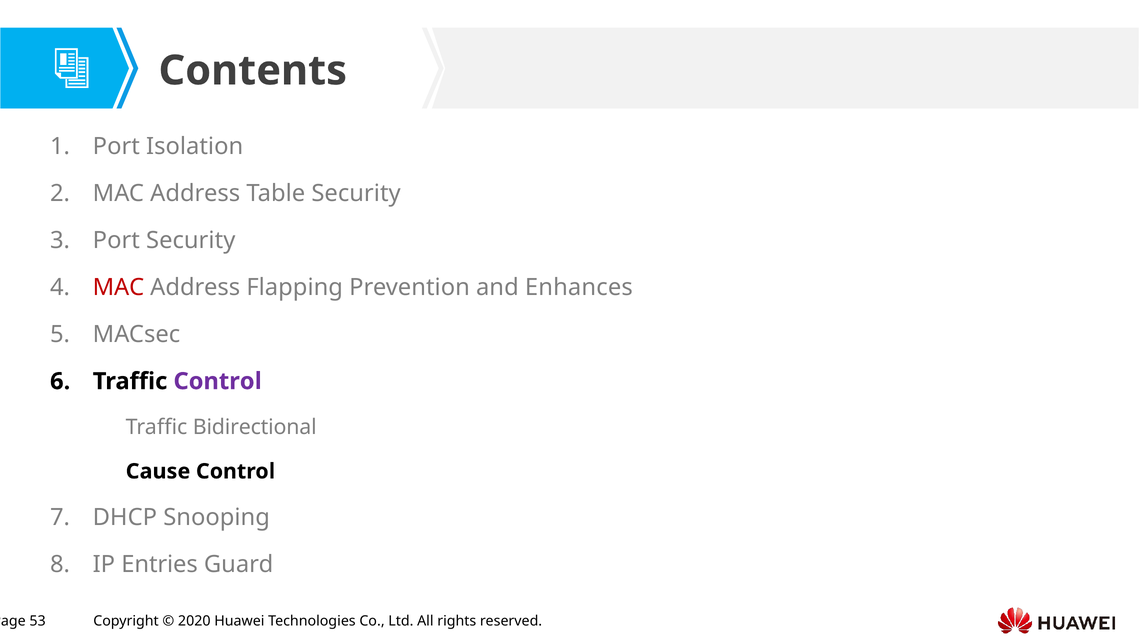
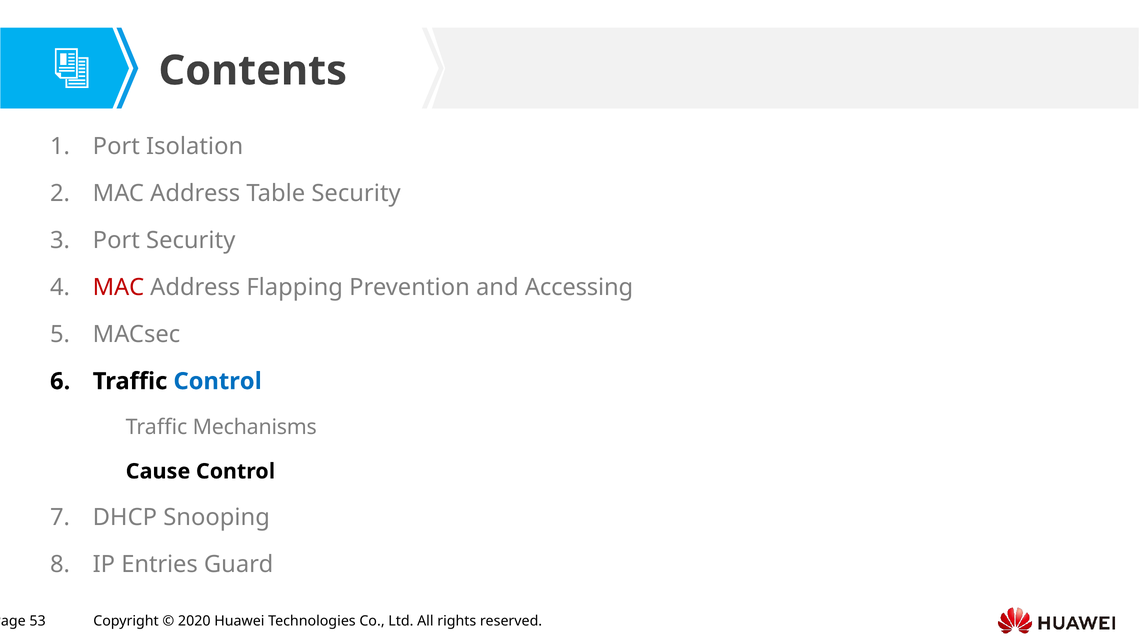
Enhances: Enhances -> Accessing
Control at (218, 381) colour: purple -> blue
Bidirectional: Bidirectional -> Mechanisms
